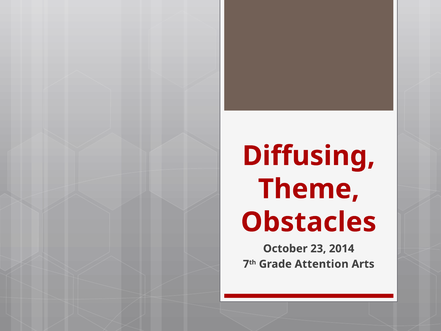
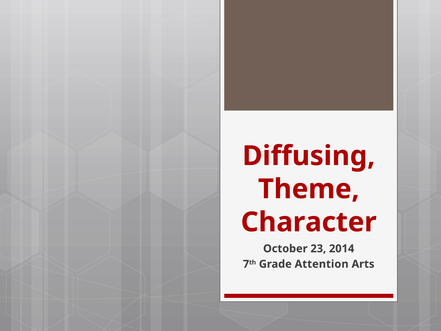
Obstacles: Obstacles -> Character
